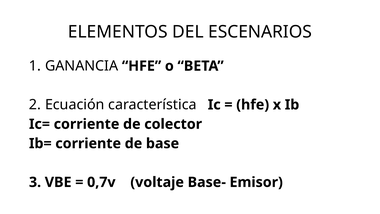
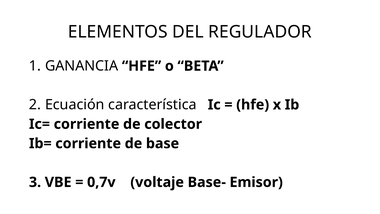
ESCENARIOS: ESCENARIOS -> REGULADOR
